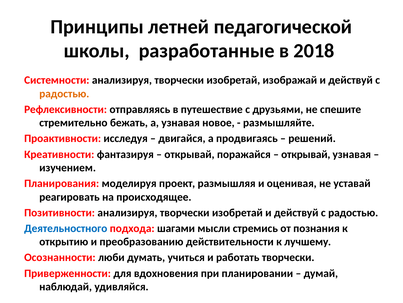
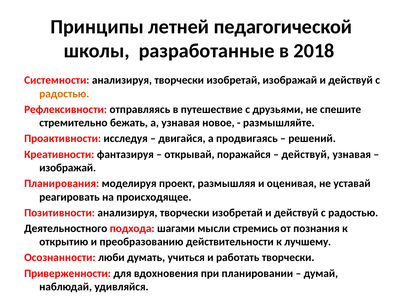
открывай at (306, 154): открывай -> действуй
изучением at (68, 167): изучением -> изображай
Деятельностного colour: blue -> black
